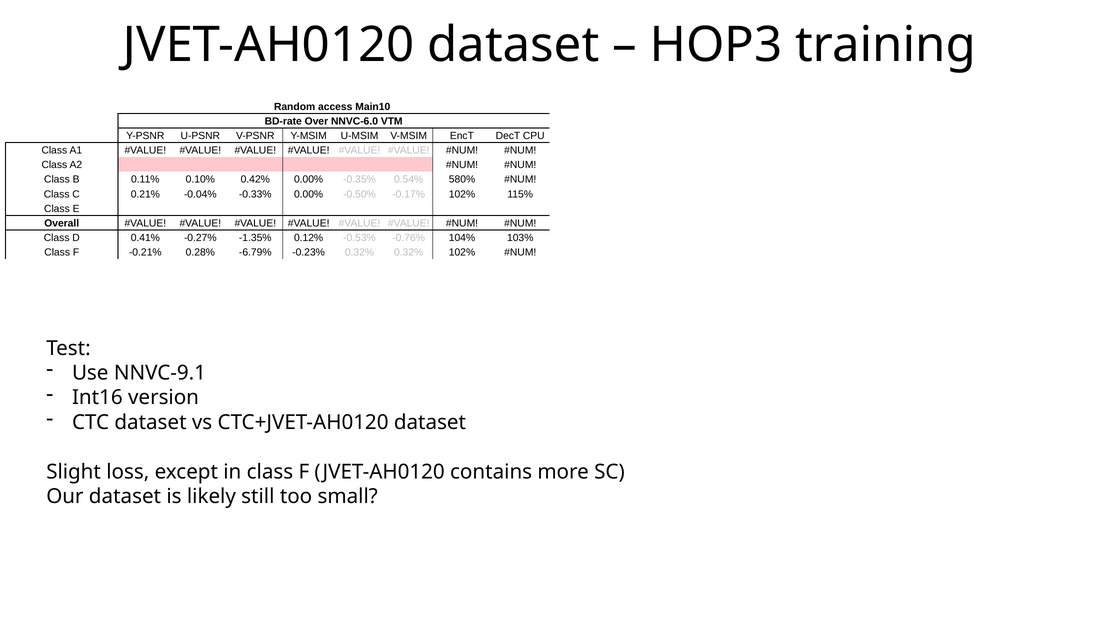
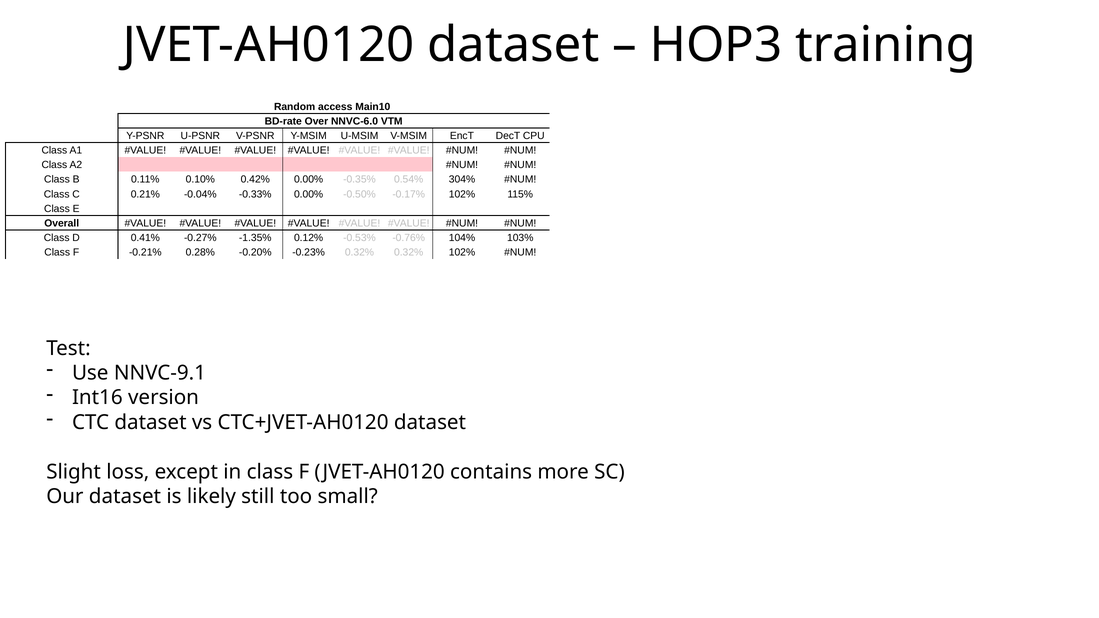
580%: 580% -> 304%
-6.79%: -6.79% -> -0.20%
